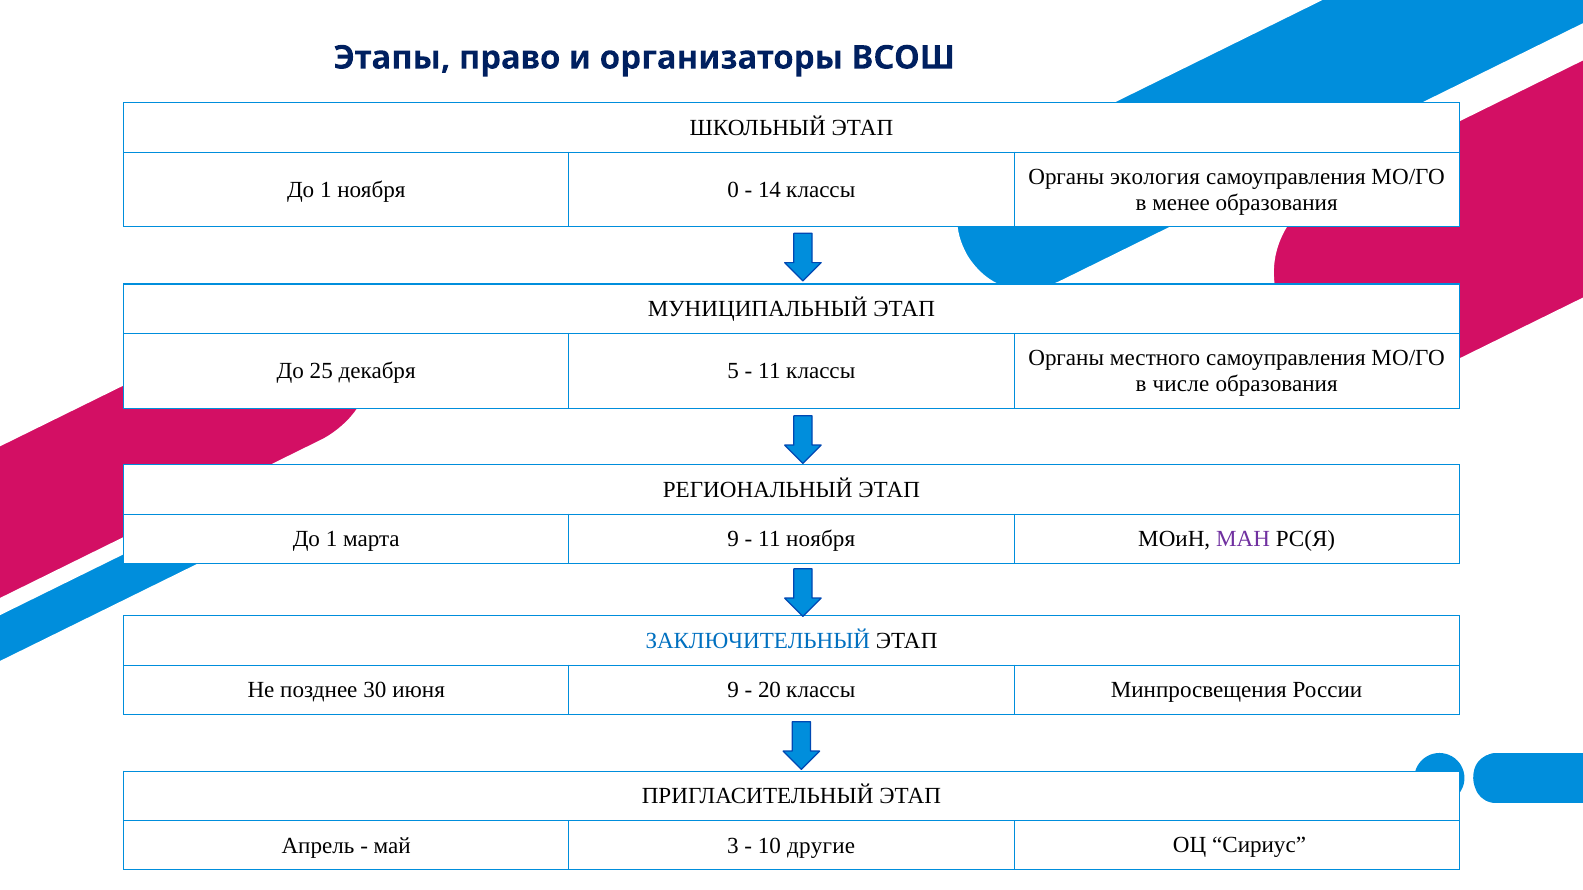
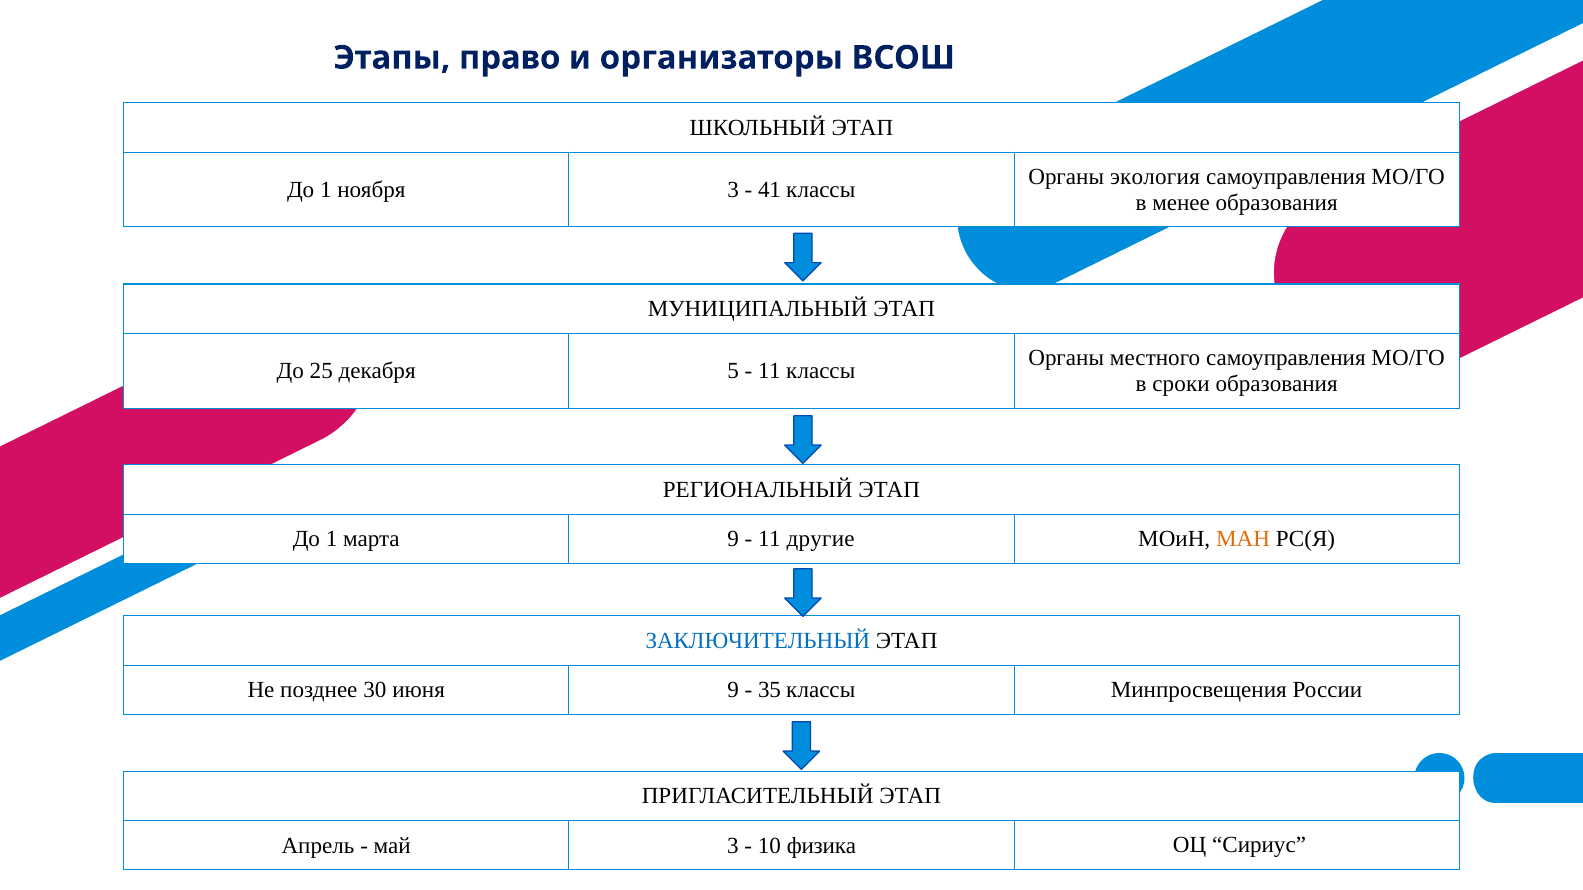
ноября 0: 0 -> 3
14: 14 -> 41
числе: числе -> сроки
11 ноября: ноября -> другие
МАН colour: purple -> orange
20: 20 -> 35
другие: другие -> физика
